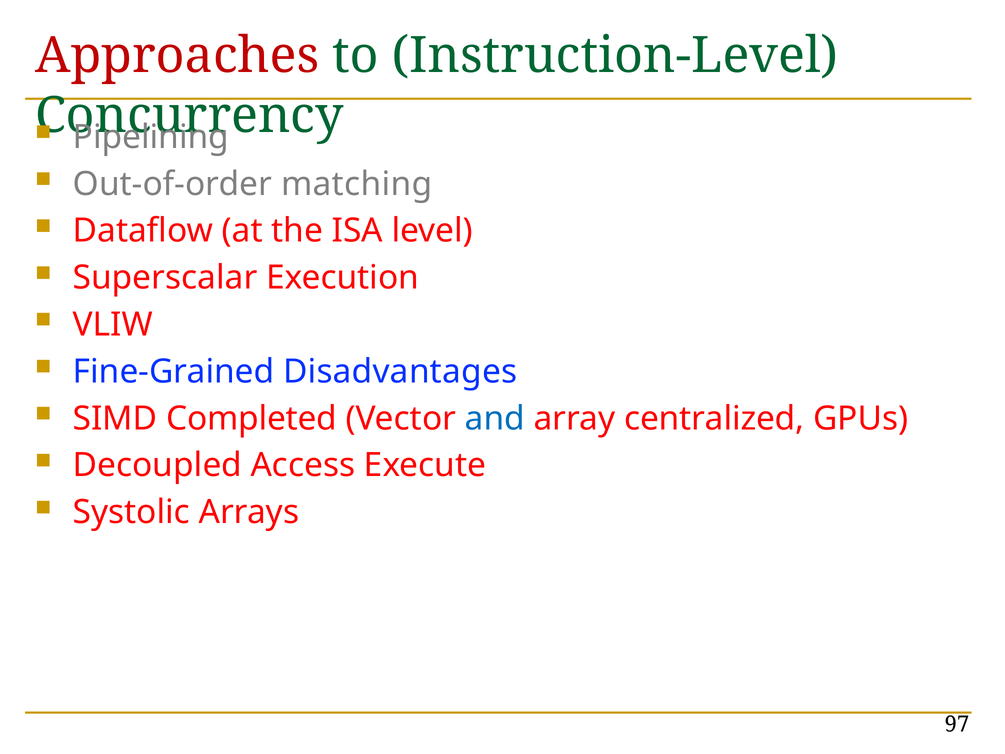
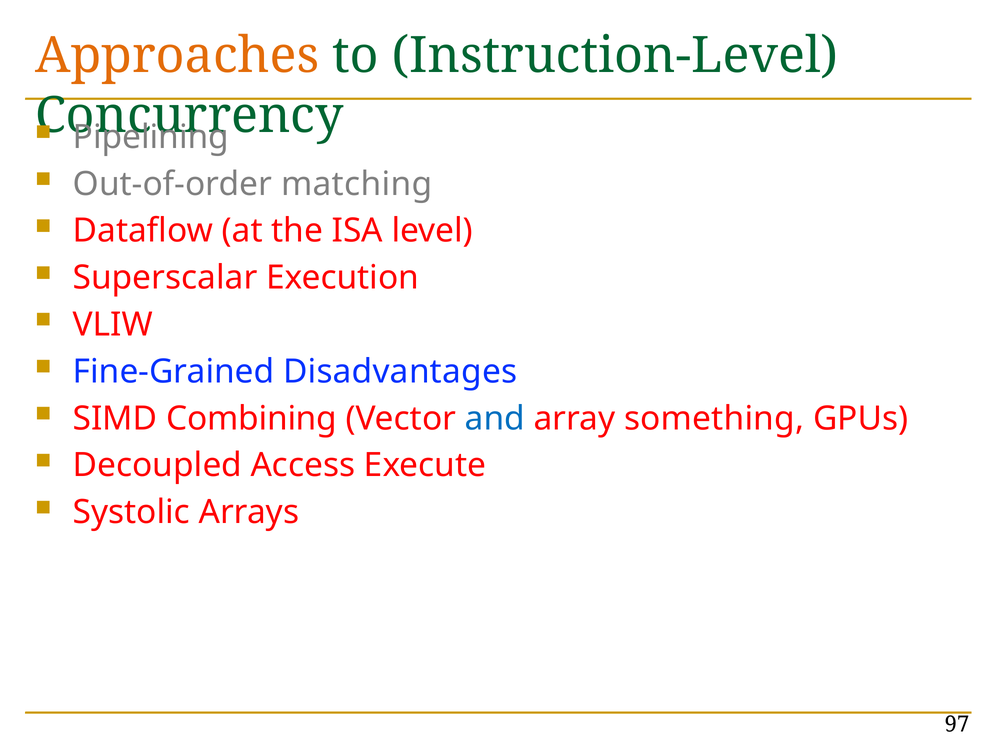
Approaches colour: red -> orange
Completed: Completed -> Combining
centralized: centralized -> something
